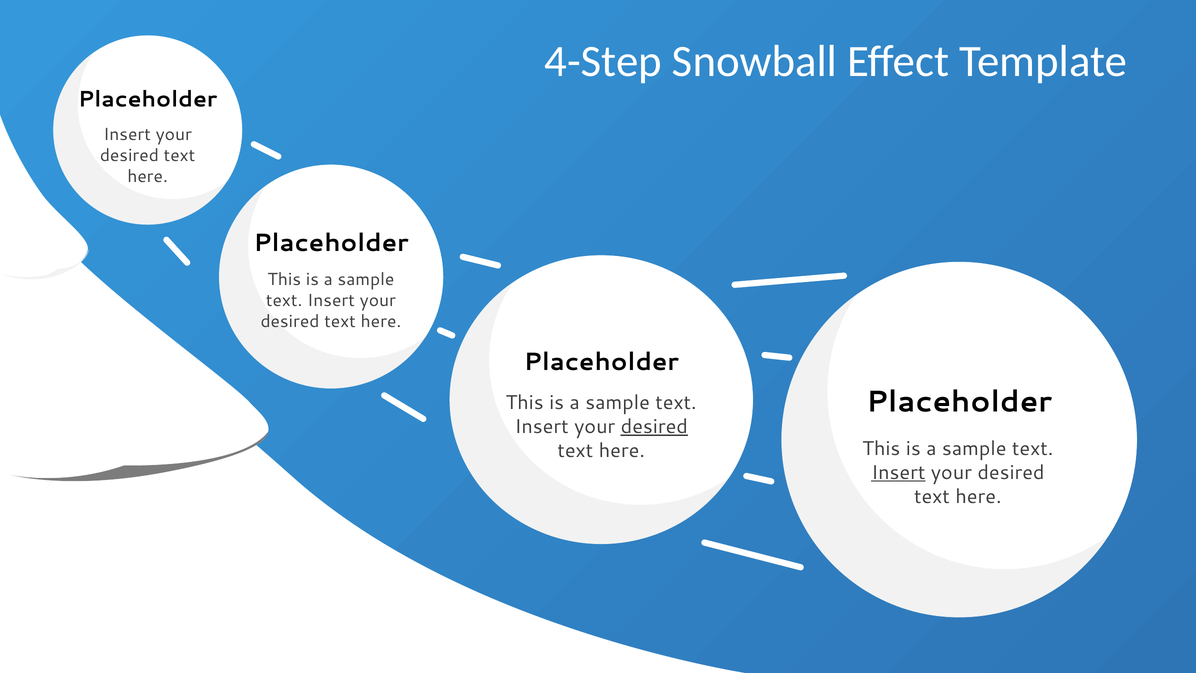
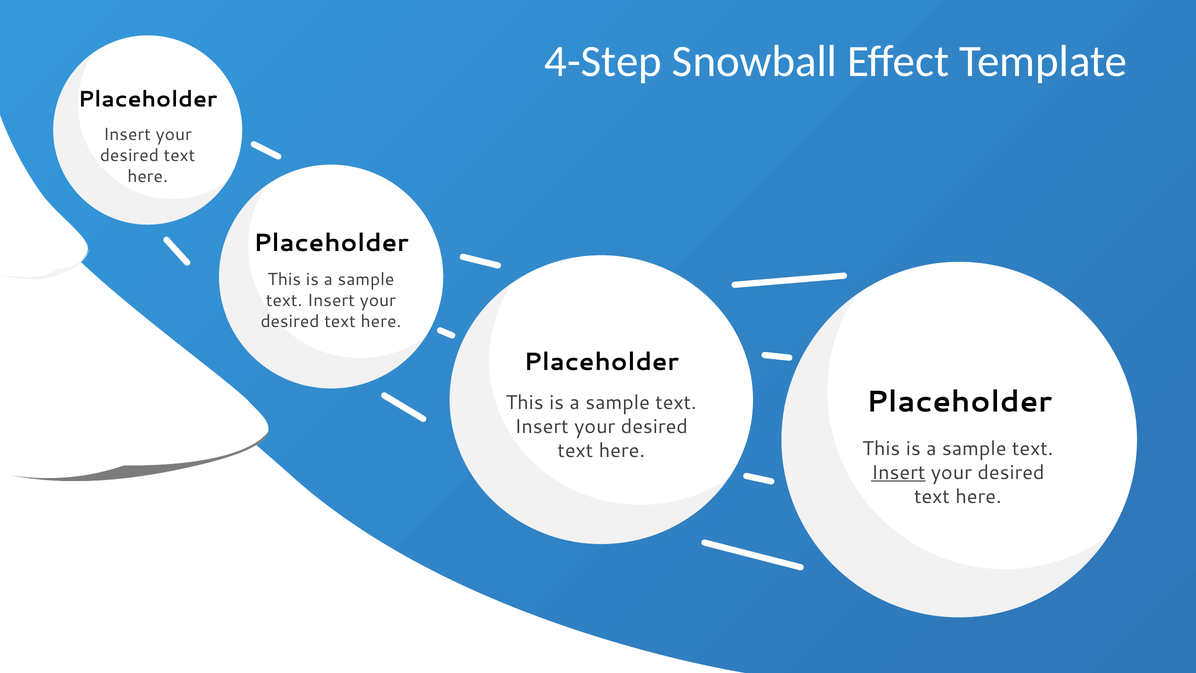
desired at (654, 427) underline: present -> none
